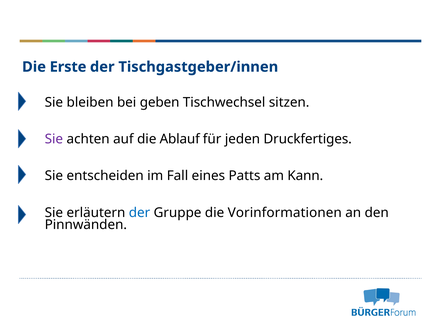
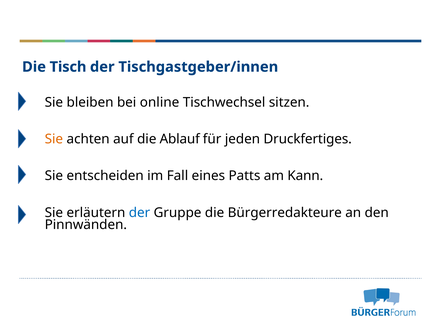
Erste: Erste -> Tisch
geben: geben -> online
Sie at (54, 140) colour: purple -> orange
Vorinformationen: Vorinformationen -> Bürgerredakteure
